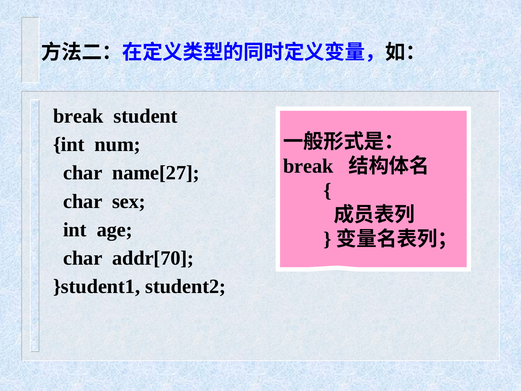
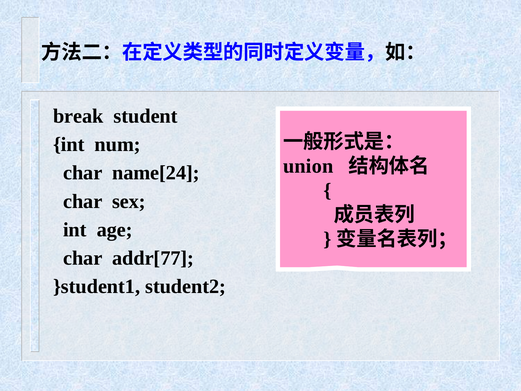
break at (308, 166): break -> union
name[27: name[27 -> name[24
addr[70: addr[70 -> addr[77
